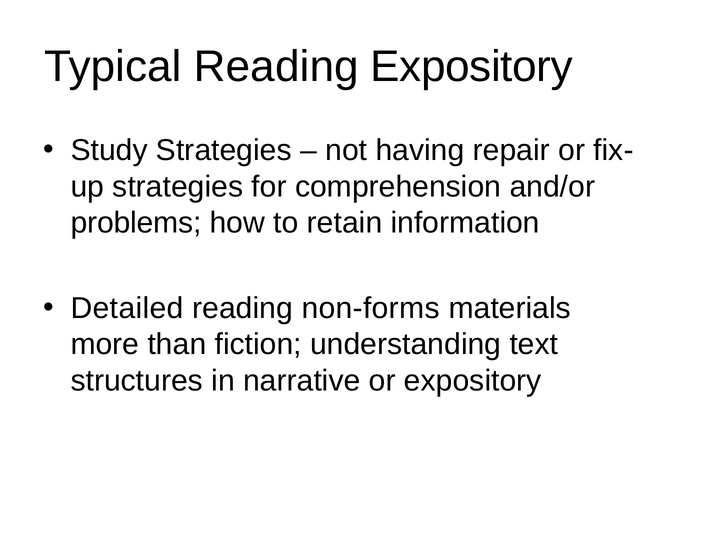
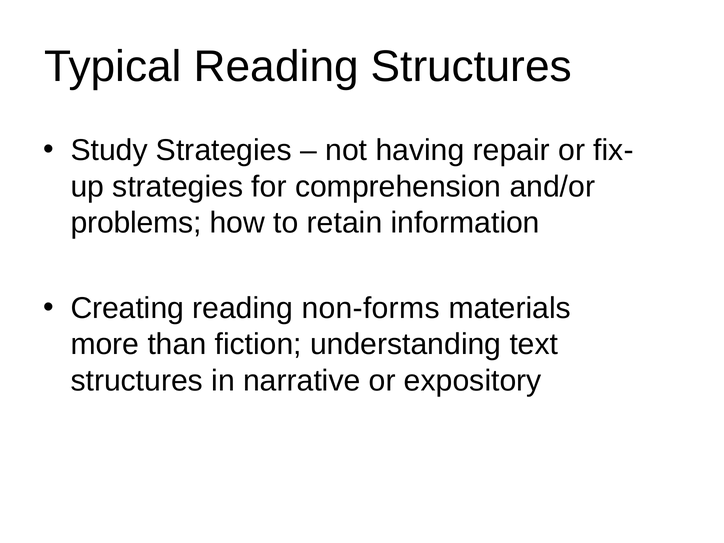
Reading Expository: Expository -> Structures
Detailed: Detailed -> Creating
